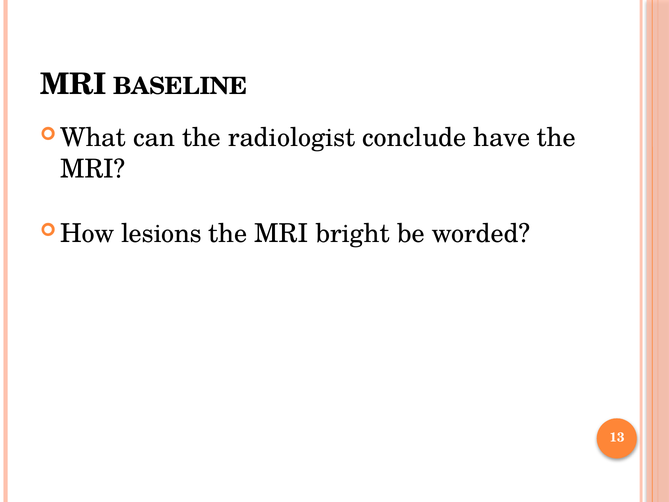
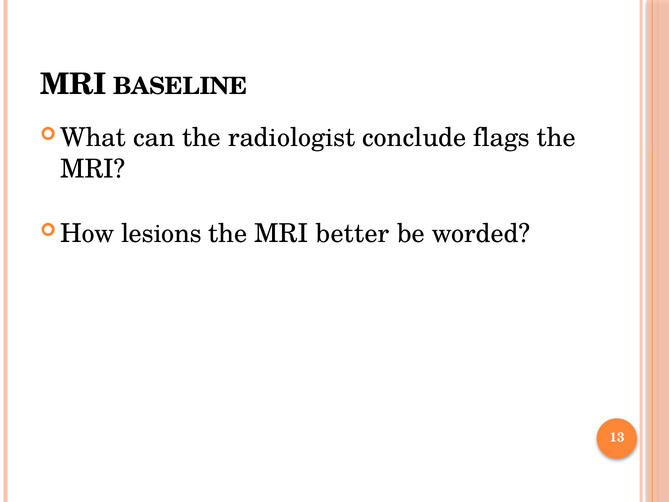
have: have -> flags
bright: bright -> better
